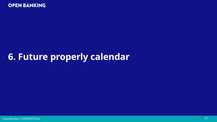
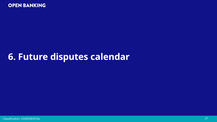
properly: properly -> disputes
